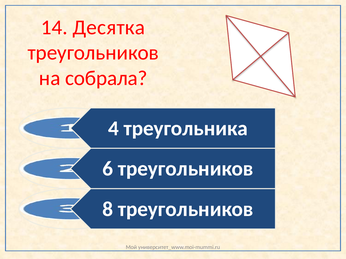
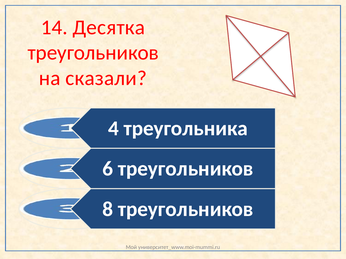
собрала: собрала -> сказали
